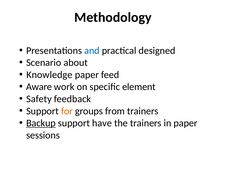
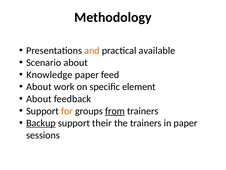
and colour: blue -> orange
designed: designed -> available
Aware at (39, 87): Aware -> About
Safety at (39, 99): Safety -> About
from underline: none -> present
have: have -> their
